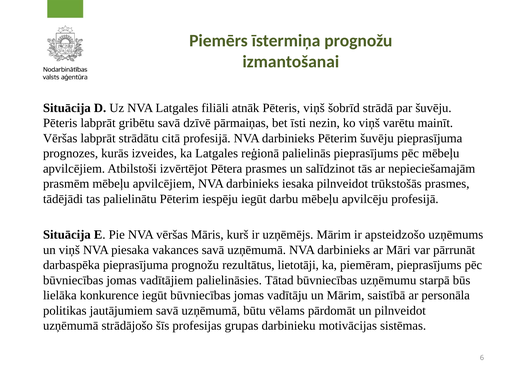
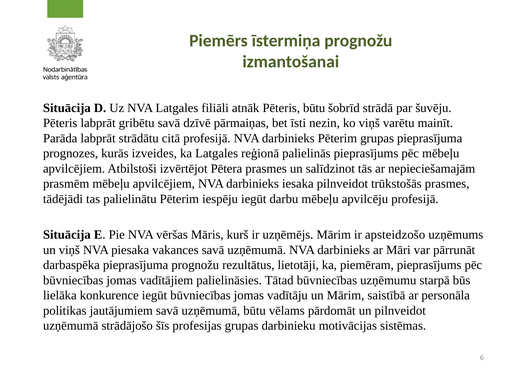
Pēteris viņš: viņš -> būtu
Vēršas at (60, 138): Vēršas -> Parāda
Pēterim šuvēju: šuvēju -> grupas
